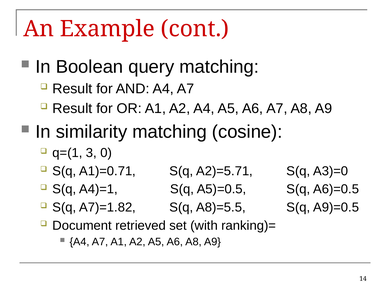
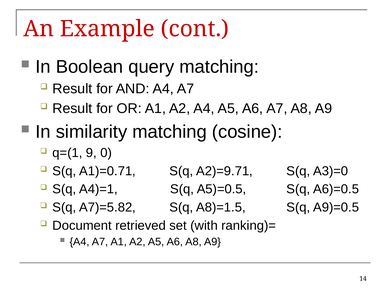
3: 3 -> 9
A2)=5.71: A2)=5.71 -> A2)=9.71
A7)=1.82: A7)=1.82 -> A7)=5.82
A8)=5.5: A8)=5.5 -> A8)=1.5
